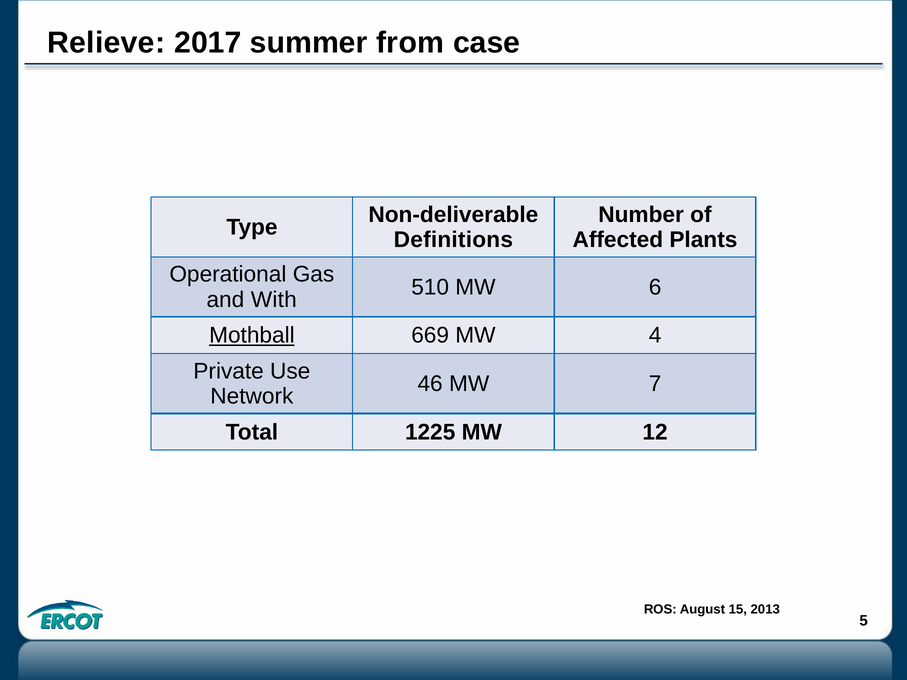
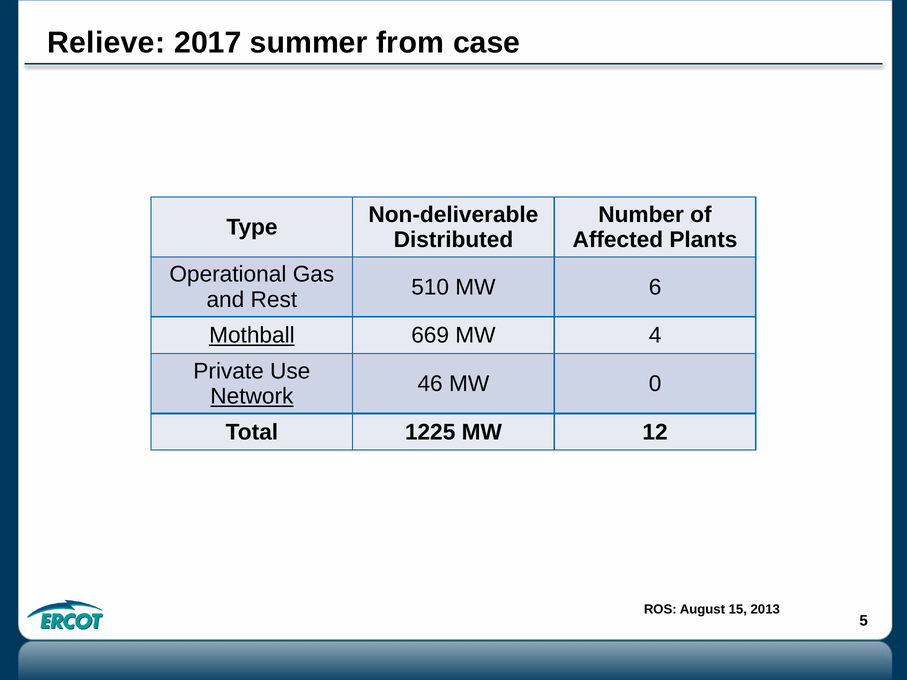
Definitions: Definitions -> Distributed
With: With -> Rest
7: 7 -> 0
Network underline: none -> present
